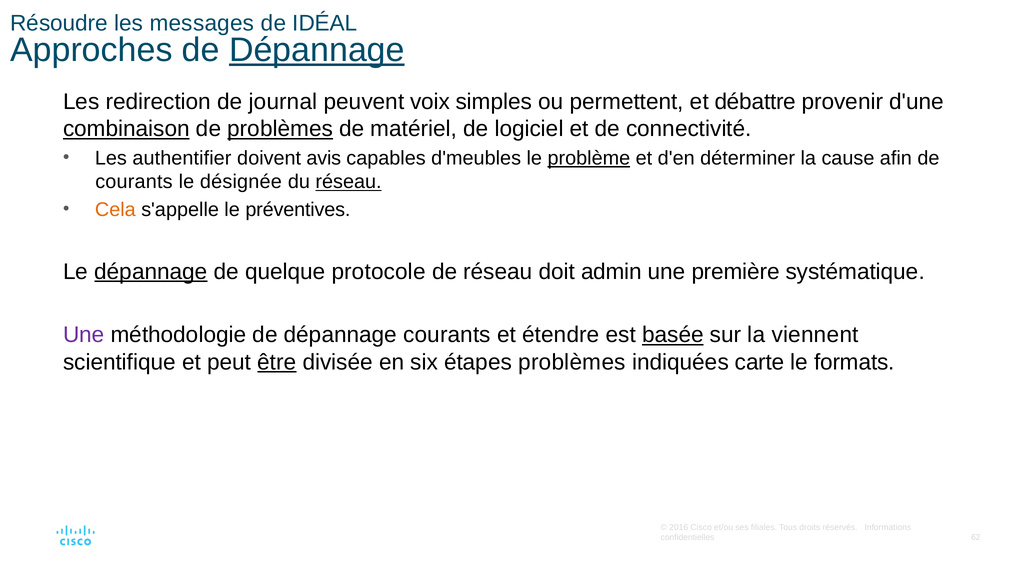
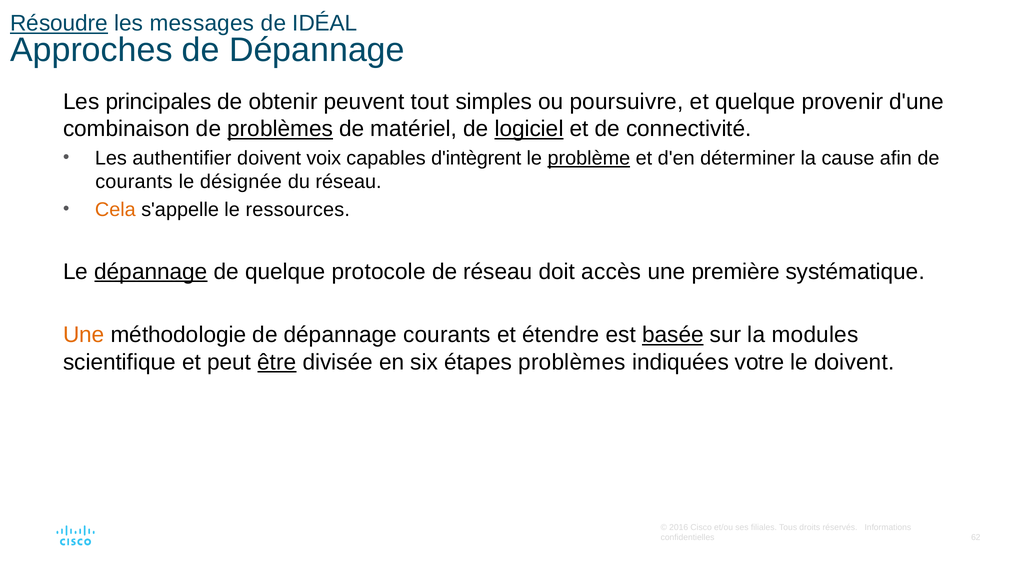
Résoudre underline: none -> present
Dépannage at (317, 50) underline: present -> none
redirection: redirection -> principales
journal: journal -> obtenir
voix: voix -> tout
permettent: permettent -> poursuivre
et débattre: débattre -> quelque
combinaison underline: present -> none
logiciel underline: none -> present
avis: avis -> voix
d'meubles: d'meubles -> d'intègrent
réseau at (349, 182) underline: present -> none
préventives: préventives -> ressources
admin: admin -> accès
Une at (84, 335) colour: purple -> orange
viennent: viennent -> modules
carte: carte -> votre
le formats: formats -> doivent
